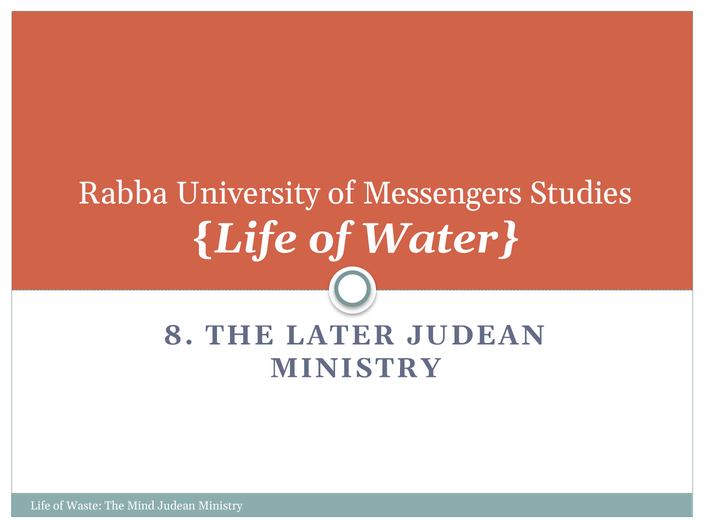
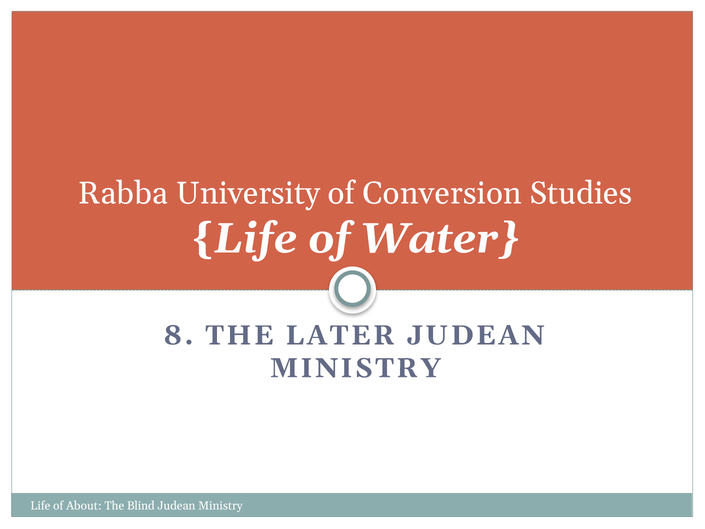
Messengers: Messengers -> Conversion
Waste: Waste -> About
Mind: Mind -> Blind
